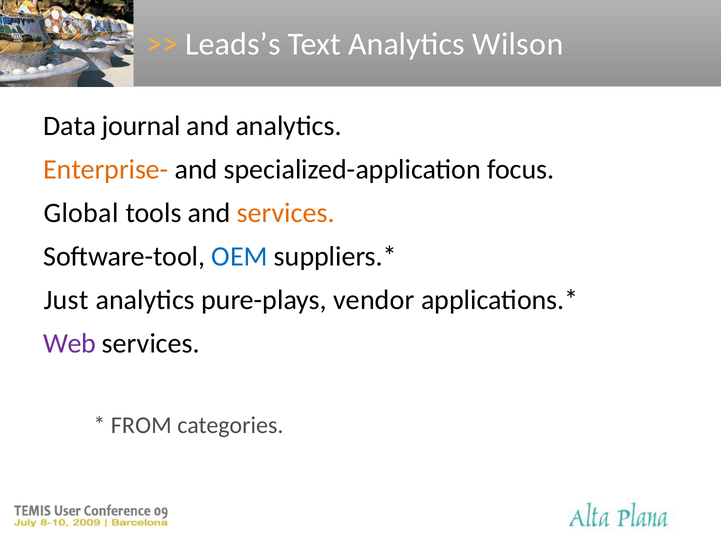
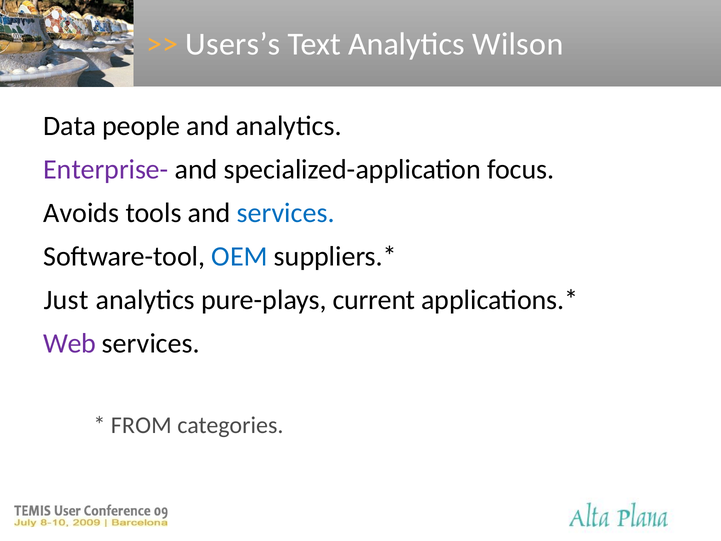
Leads’s: Leads’s -> Users’s
journal: journal -> people
Enterprise- colour: orange -> purple
Global: Global -> Avoids
services at (286, 213) colour: orange -> blue
vendor: vendor -> current
